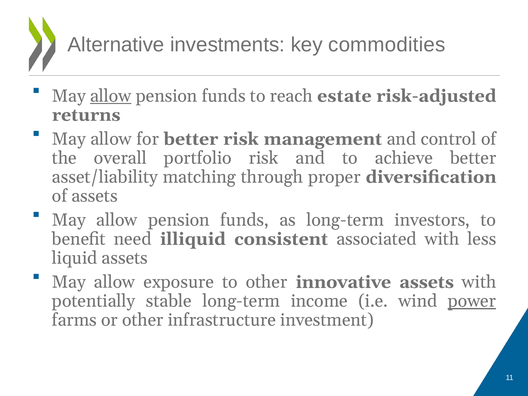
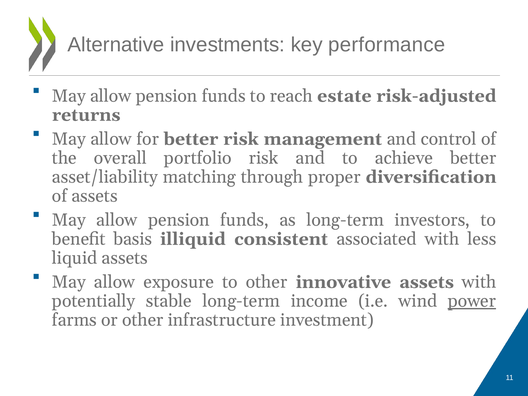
commodities: commodities -> performance
allow at (111, 96) underline: present -> none
need: need -> basis
